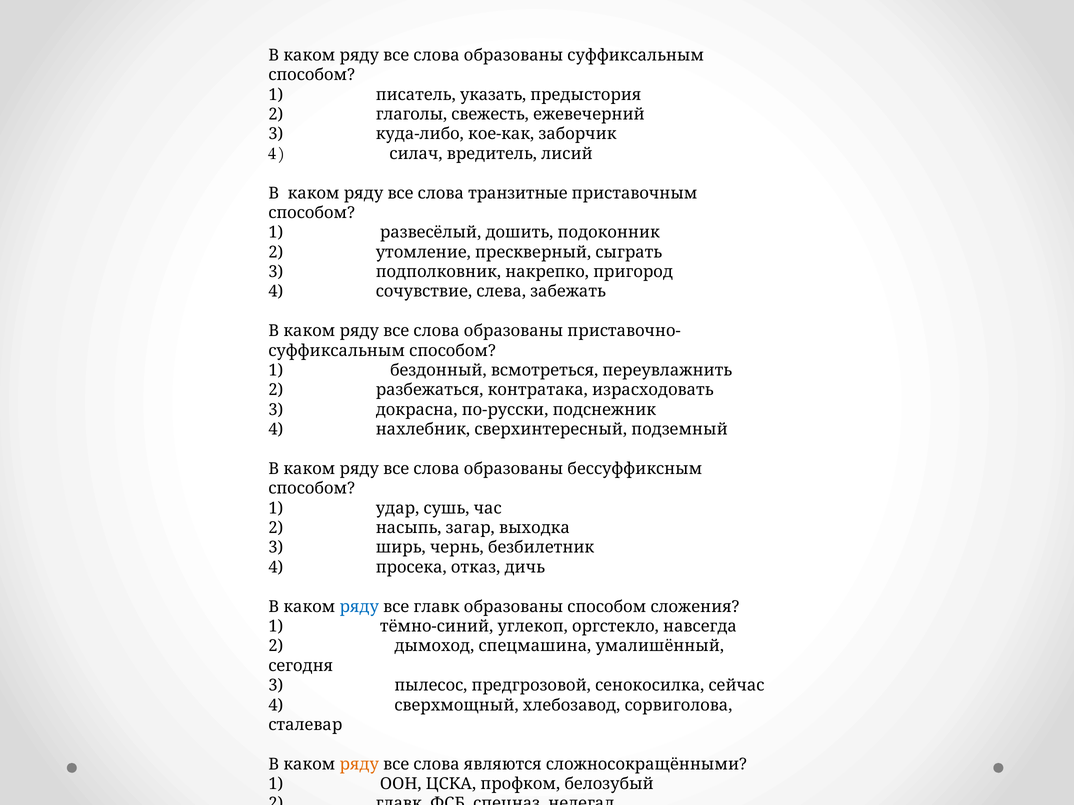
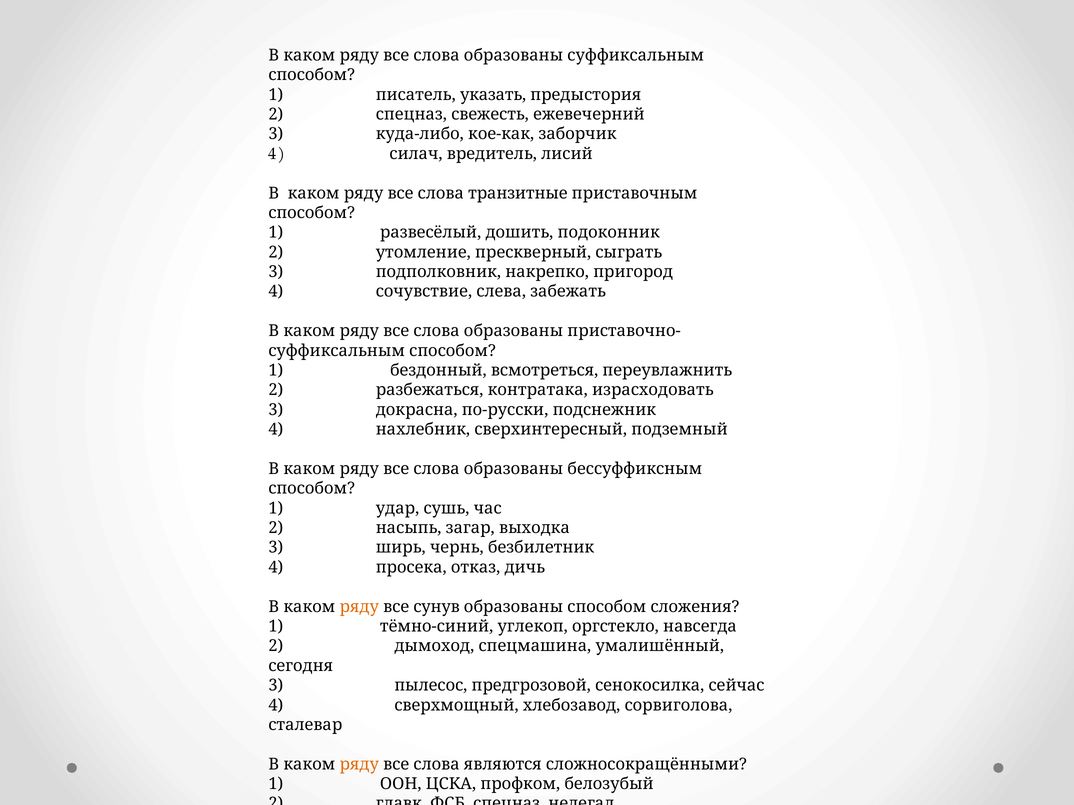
2 глаголы: глаголы -> спецназ
ряду at (359, 607) colour: blue -> orange
все главк: главк -> сунув
